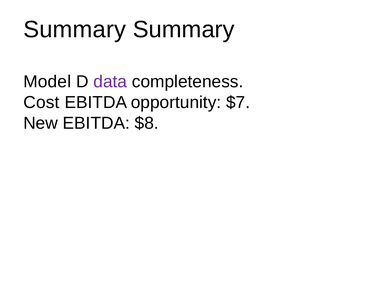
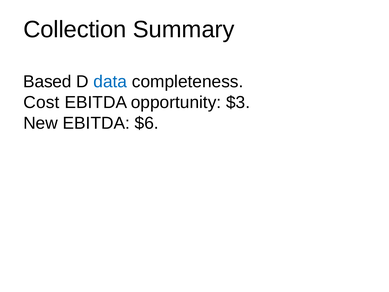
Summary at (75, 30): Summary -> Collection
Model: Model -> Based
data colour: purple -> blue
$7: $7 -> $3
$8: $8 -> $6
